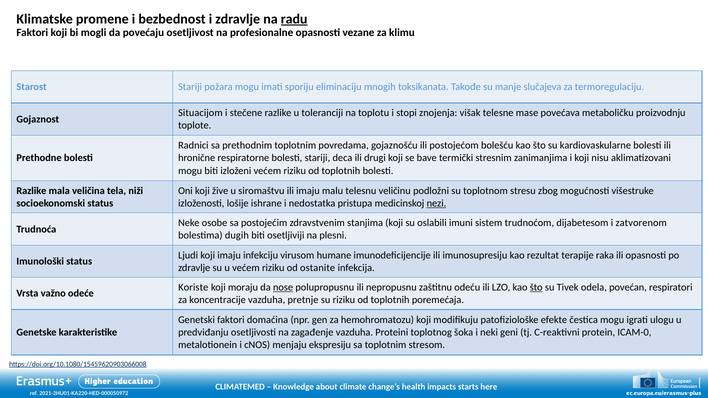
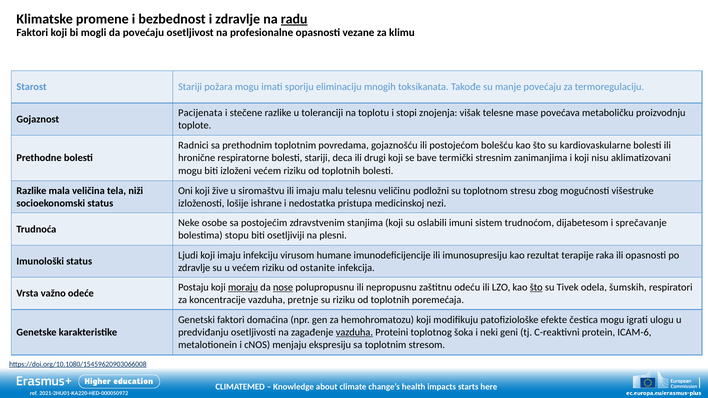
manje slučajeva: slučajeva -> povećaju
Situacijom: Situacijom -> Pacijenata
nezi underline: present -> none
zatvorenom: zatvorenom -> sprečavanje
dugih: dugih -> stopu
Koriste: Koriste -> Postaju
moraju underline: none -> present
povećan: povećan -> šumskih
vazduha at (354, 333) underline: none -> present
ICAM-0: ICAM-0 -> ICAM-6
